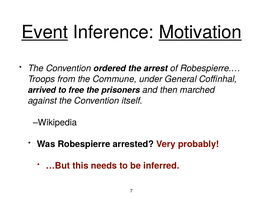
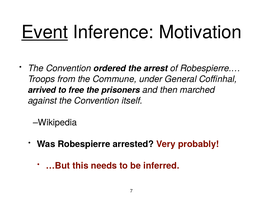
Motivation underline: present -> none
